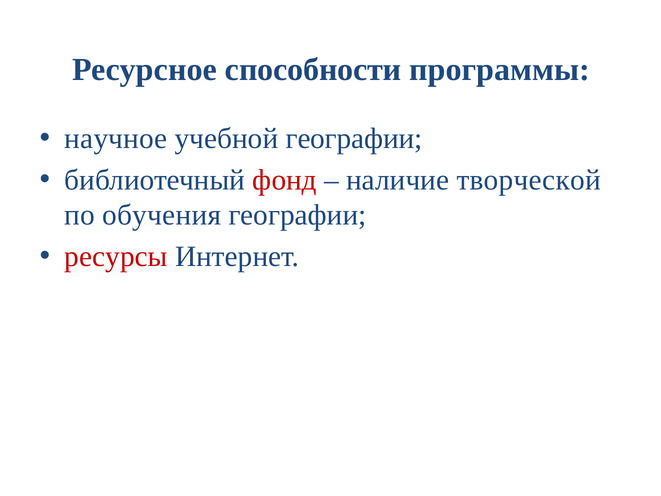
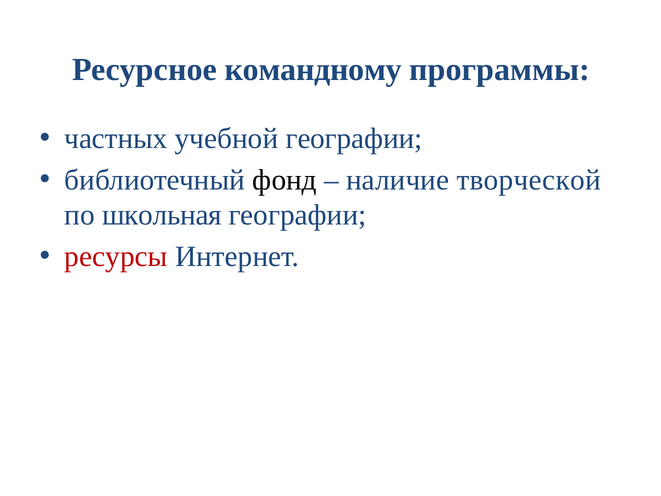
способности: способности -> командному
научное: научное -> частных
фонд colour: red -> black
обучения: обучения -> школьная
